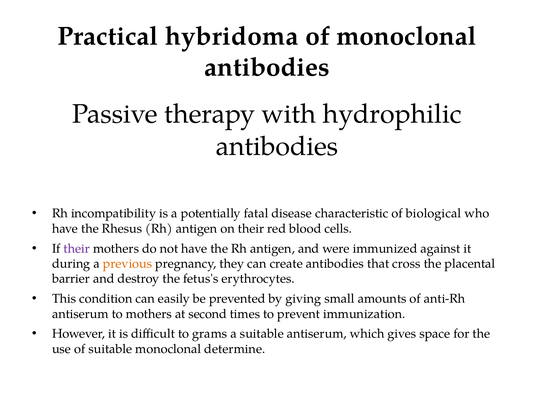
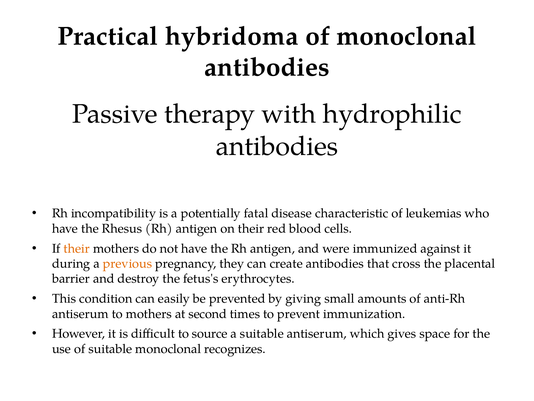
biological: biological -> leukemias
their at (77, 248) colour: purple -> orange
grams: grams -> source
determine: determine -> recognizes
